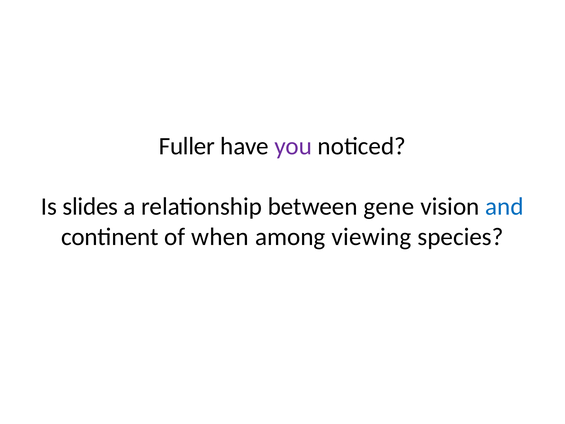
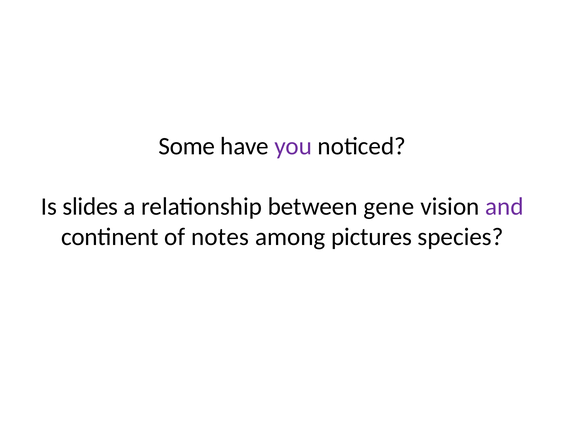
Fuller: Fuller -> Some
and colour: blue -> purple
when: when -> notes
viewing: viewing -> pictures
